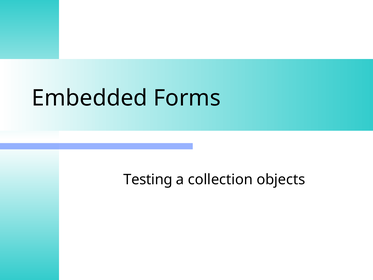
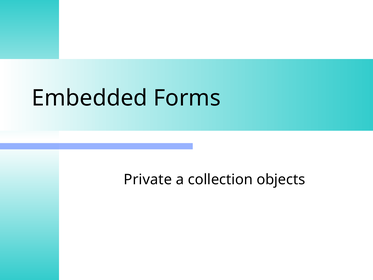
Testing: Testing -> Private
